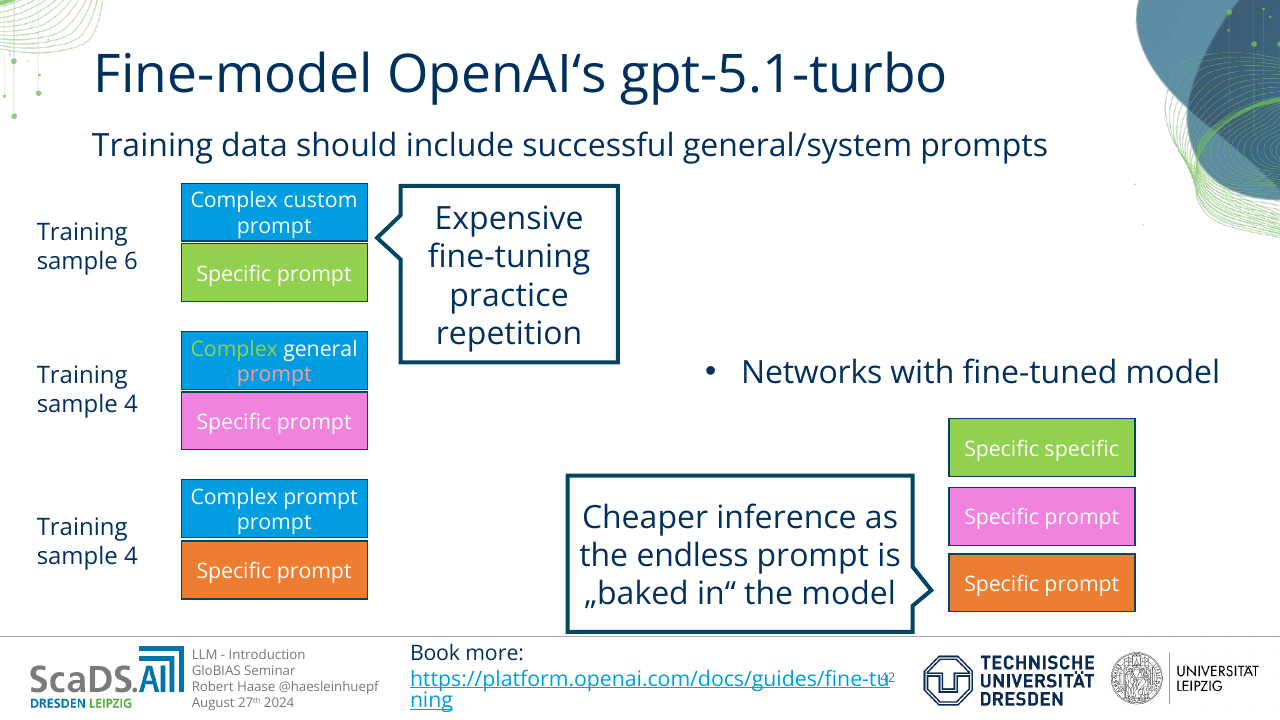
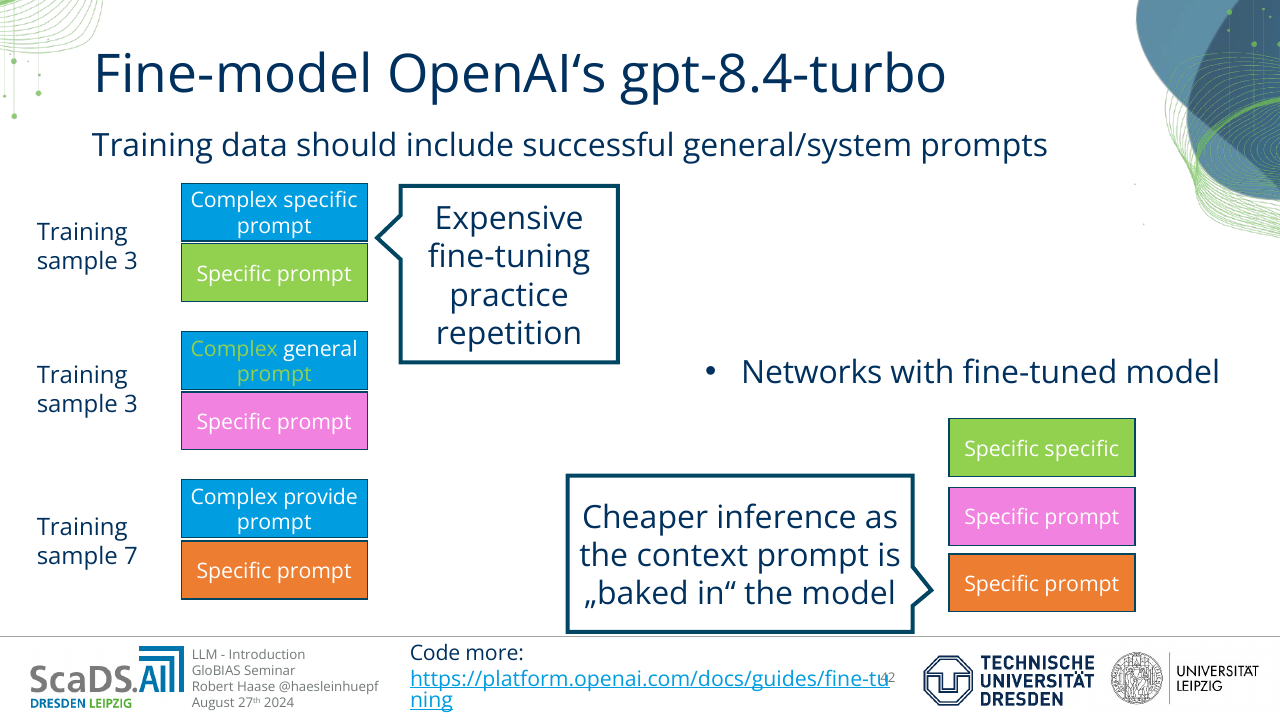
gpt-5.1-turbo: gpt-5.1-turbo -> gpt-8.4-turbo
Complex custom: custom -> specific
6 at (131, 262): 6 -> 3
prompt at (274, 375) colour: pink -> light green
4 at (131, 404): 4 -> 3
Complex prompt: prompt -> provide
endless: endless -> context
4 at (131, 557): 4 -> 7
Book: Book -> Code
